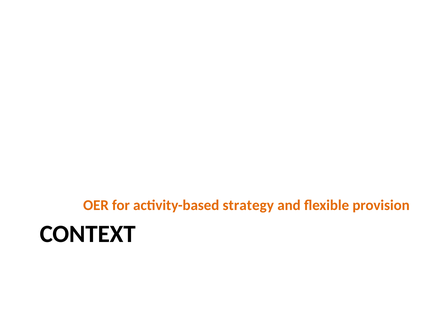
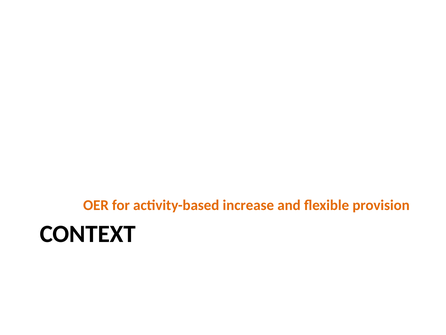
strategy: strategy -> increase
